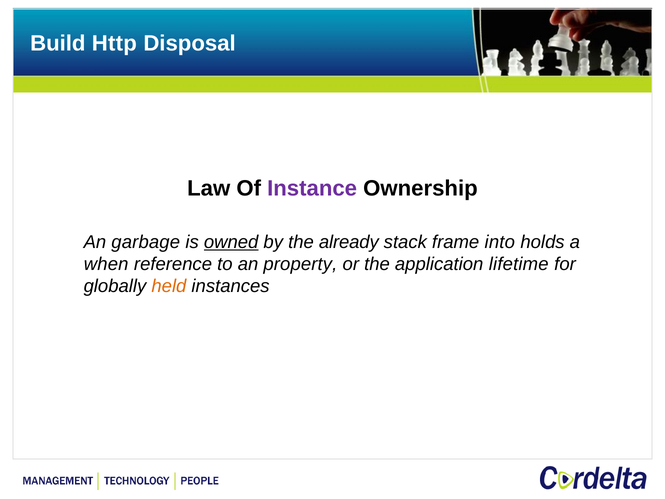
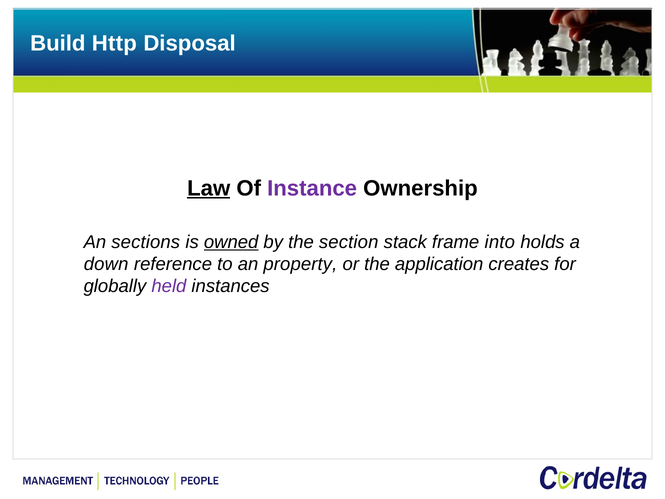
Law underline: none -> present
garbage: garbage -> sections
already: already -> section
when: when -> down
lifetime: lifetime -> creates
held colour: orange -> purple
